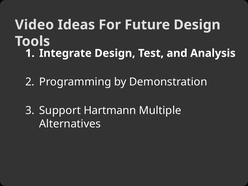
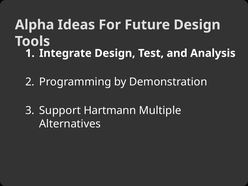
Video: Video -> Alpha
